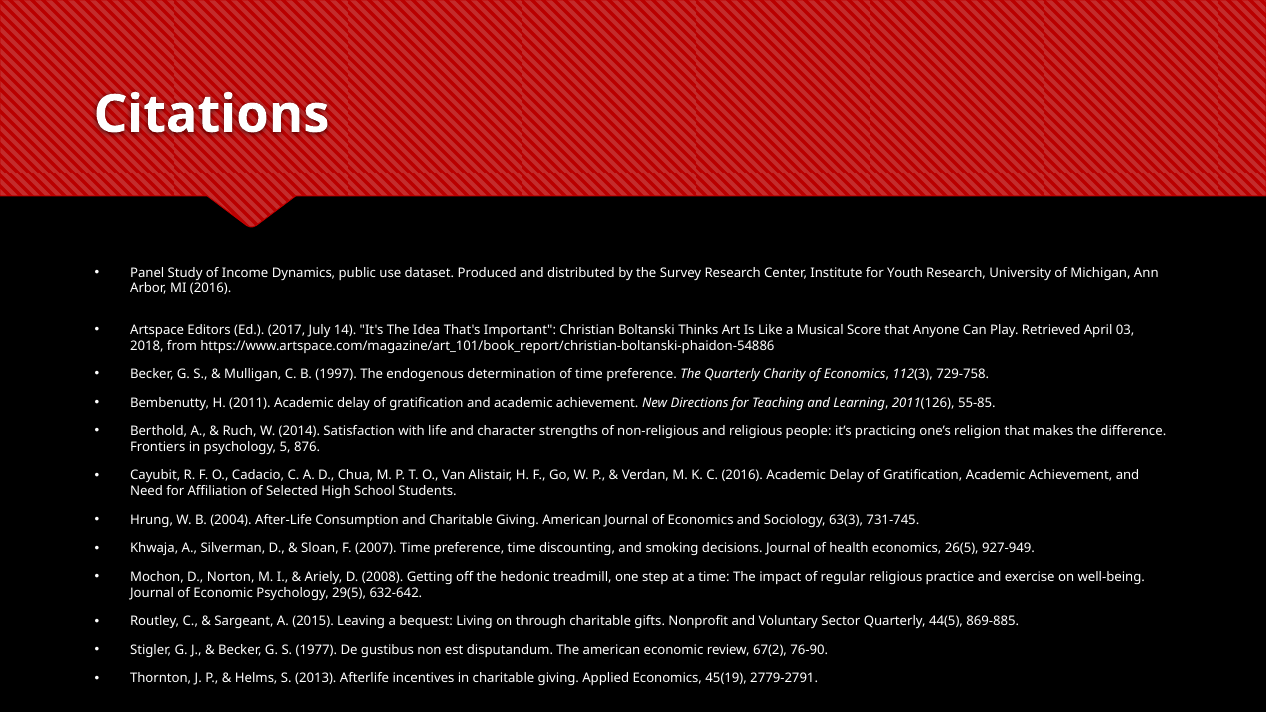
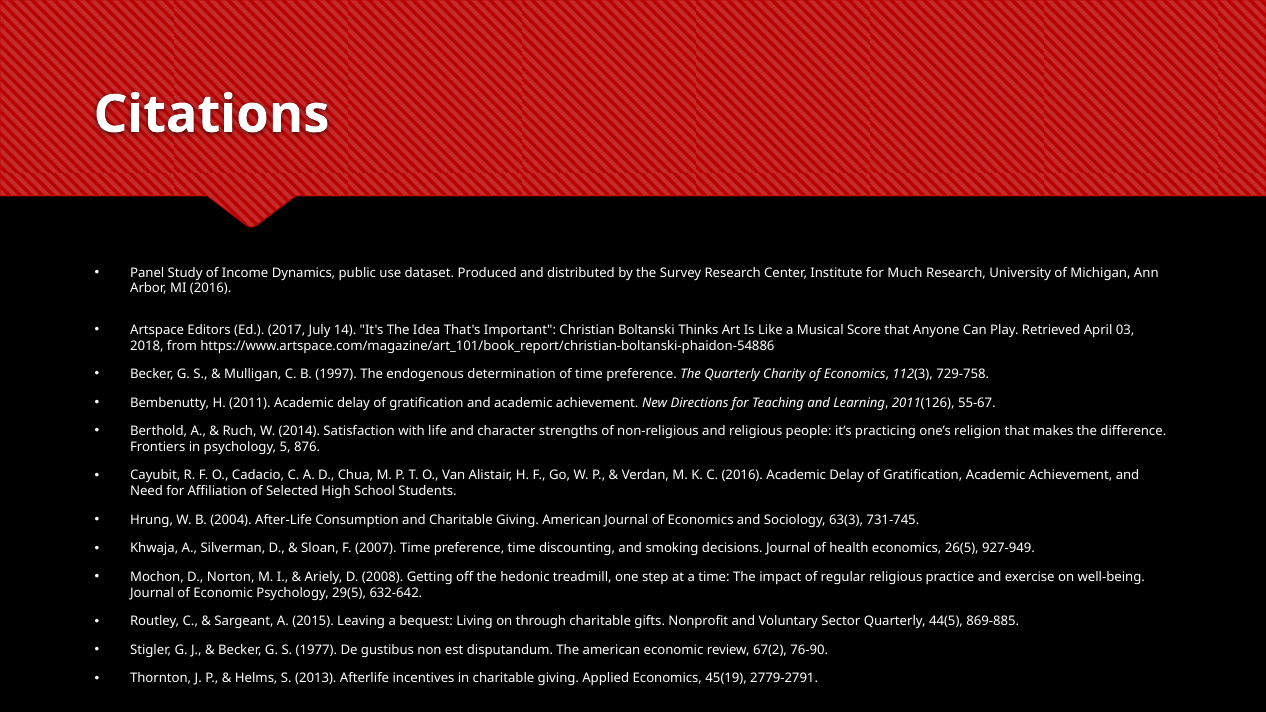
Youth: Youth -> Much
55-85: 55-85 -> 55-67
